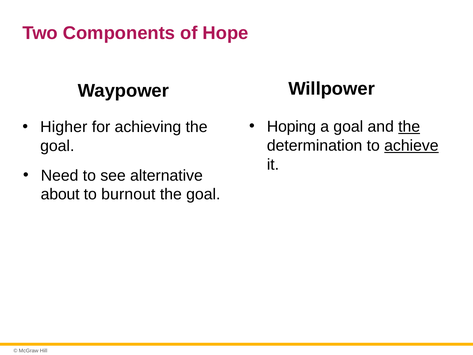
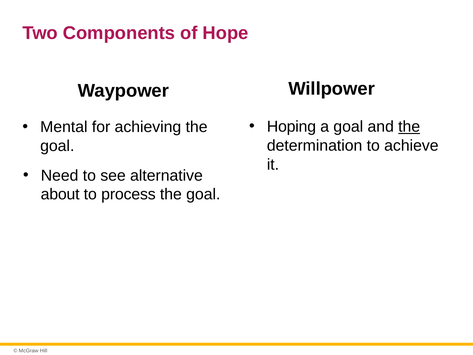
Higher: Higher -> Mental
achieve underline: present -> none
burnout: burnout -> process
